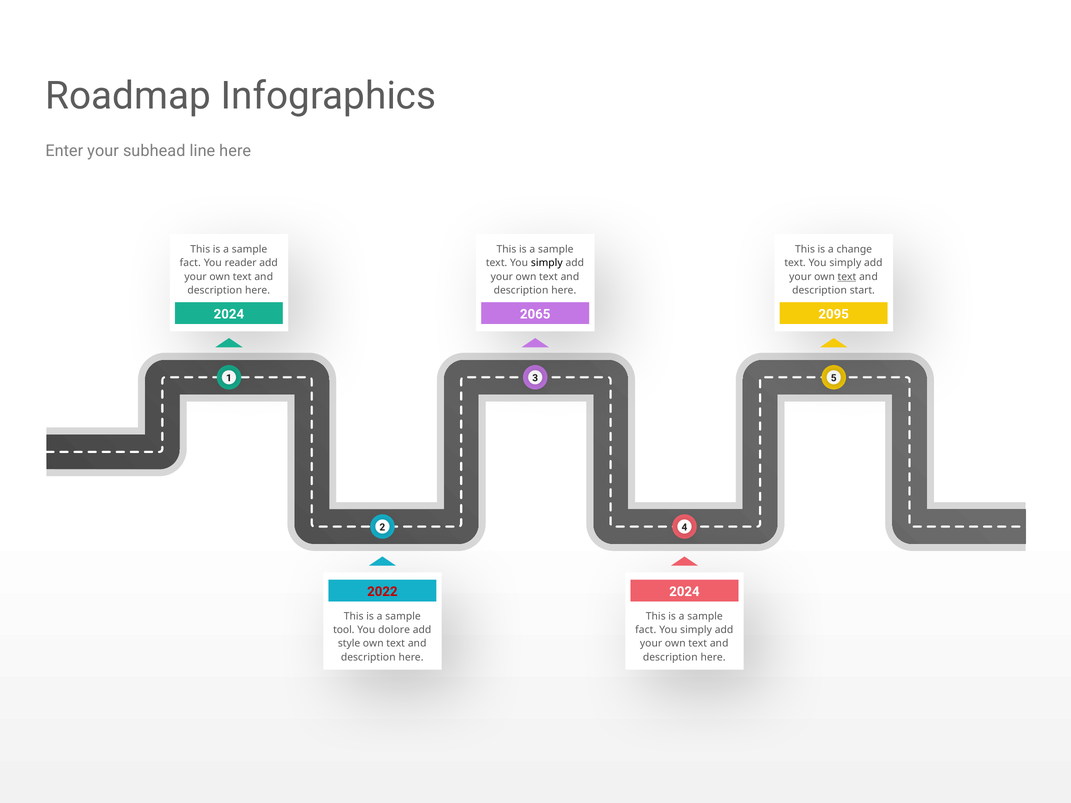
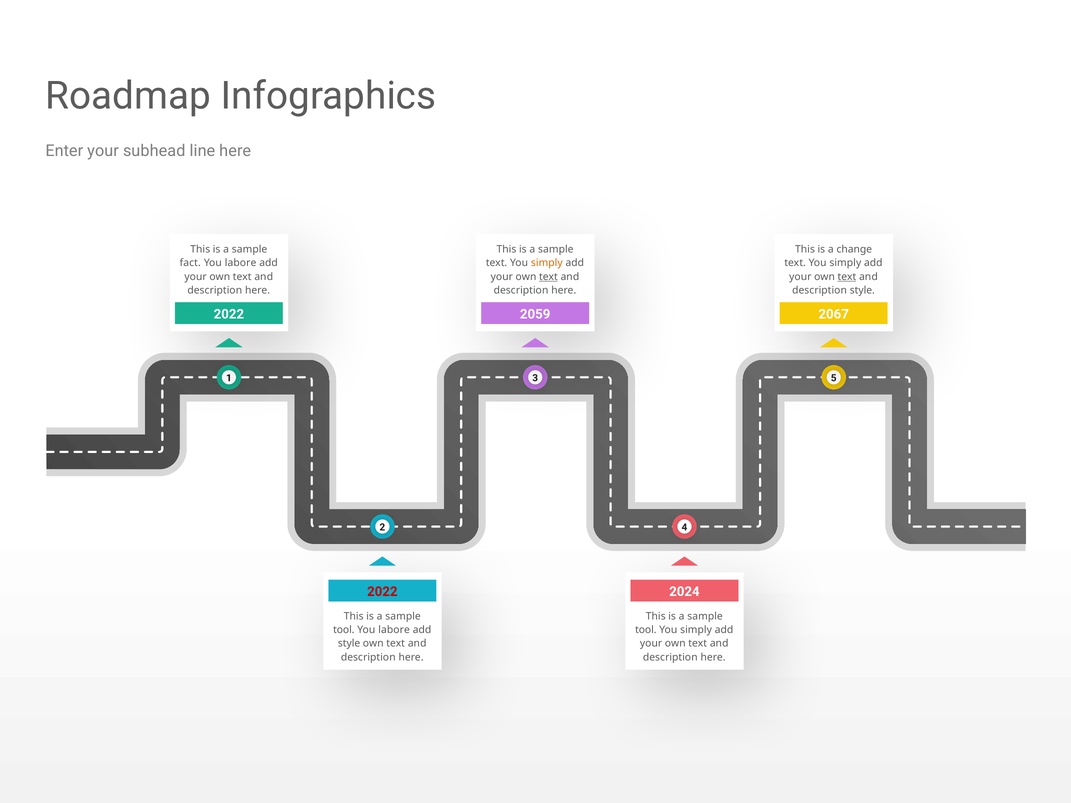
reader at (241, 263): reader -> labore
simply at (547, 263) colour: black -> orange
text at (548, 277) underline: none -> present
description start: start -> style
2024 at (229, 314): 2024 -> 2022
2065: 2065 -> 2059
2095: 2095 -> 2067
dolore at (394, 630): dolore -> labore
fact at (646, 630): fact -> tool
